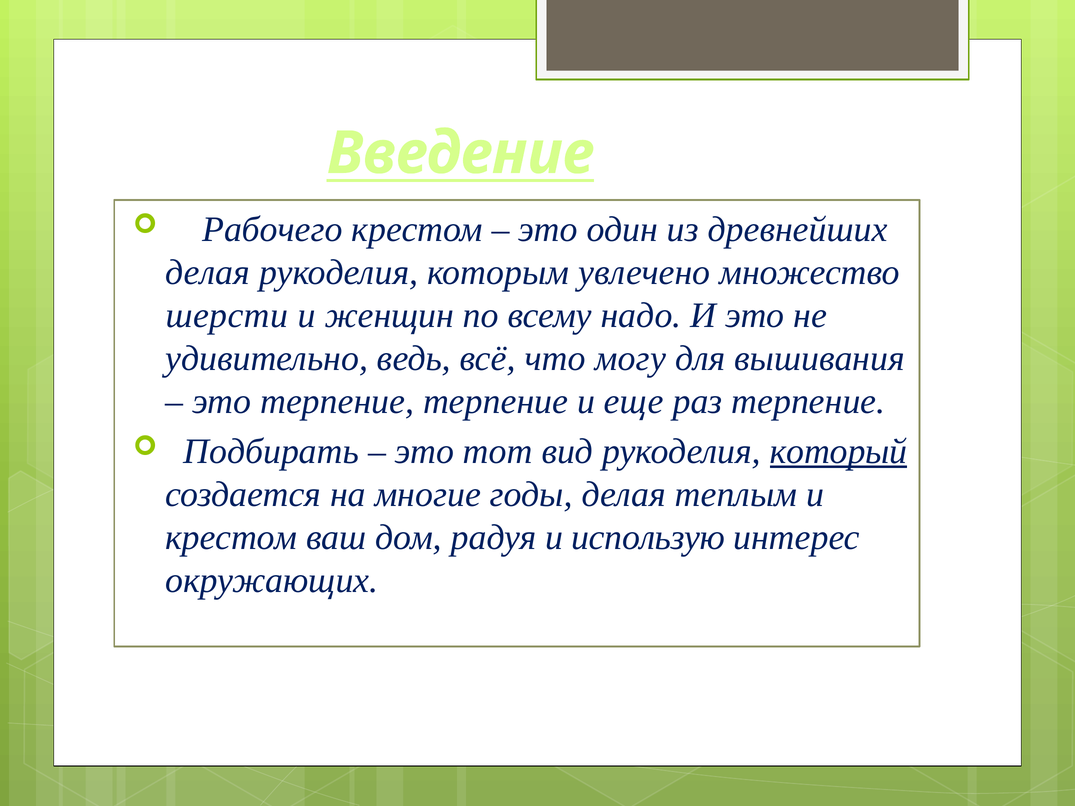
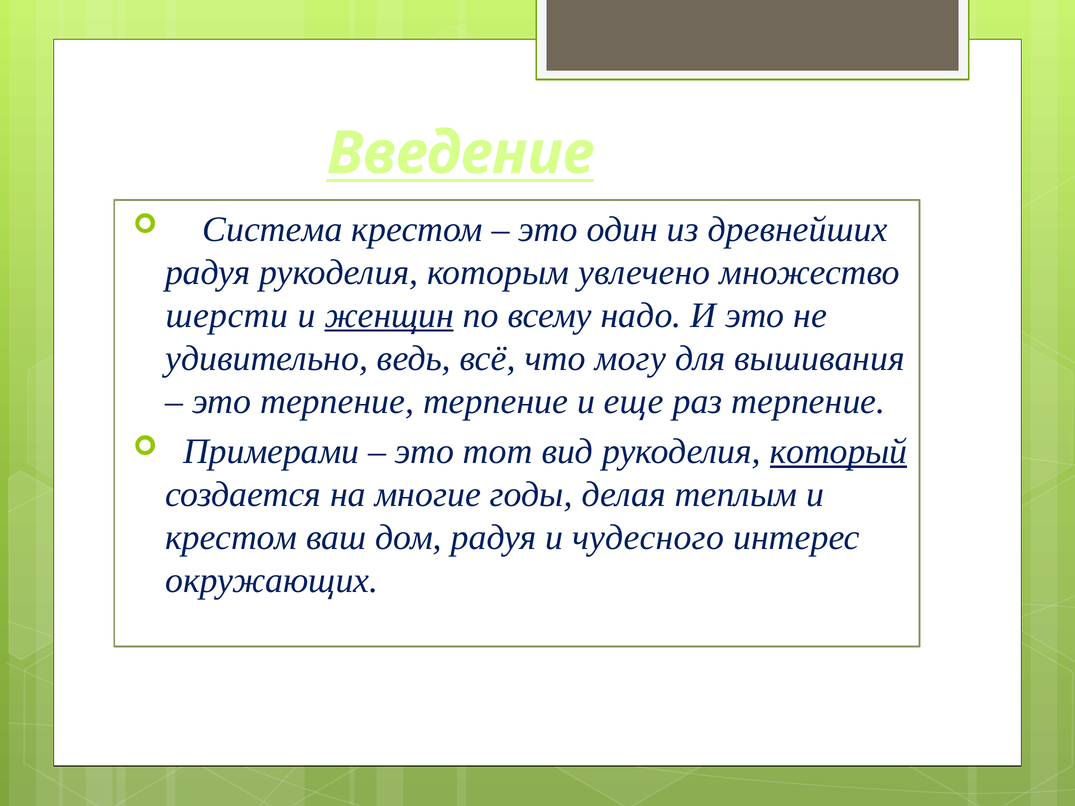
Рабочего: Рабочего -> Система
делая at (208, 272): делая -> радуя
женщин underline: none -> present
Подбирать: Подбирать -> Примерами
использую: использую -> чудесного
